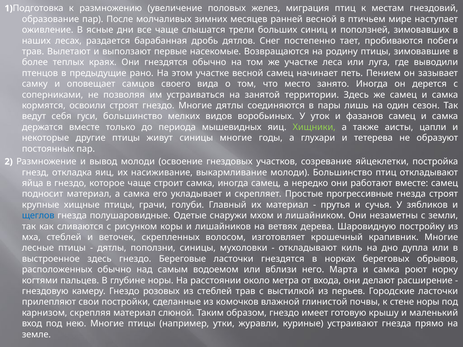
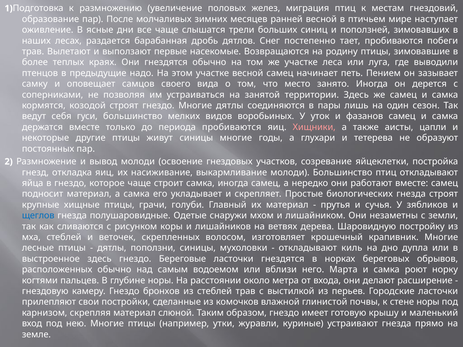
рано: рано -> надо
освоили: освоили -> козодой
периода мышевидных: мышевидных -> пробиваются
Хищники colour: light green -> pink
прогрессивные: прогрессивные -> биологических
розовых: розовых -> бронхов
